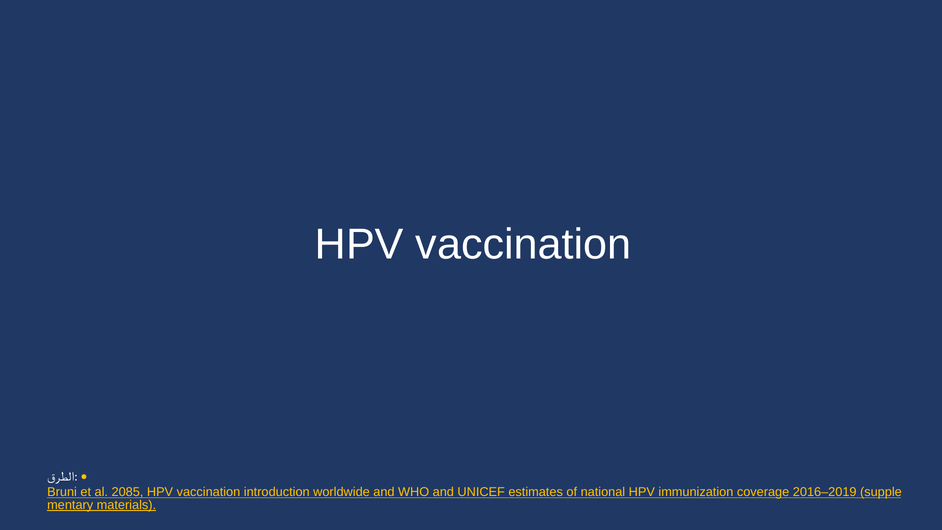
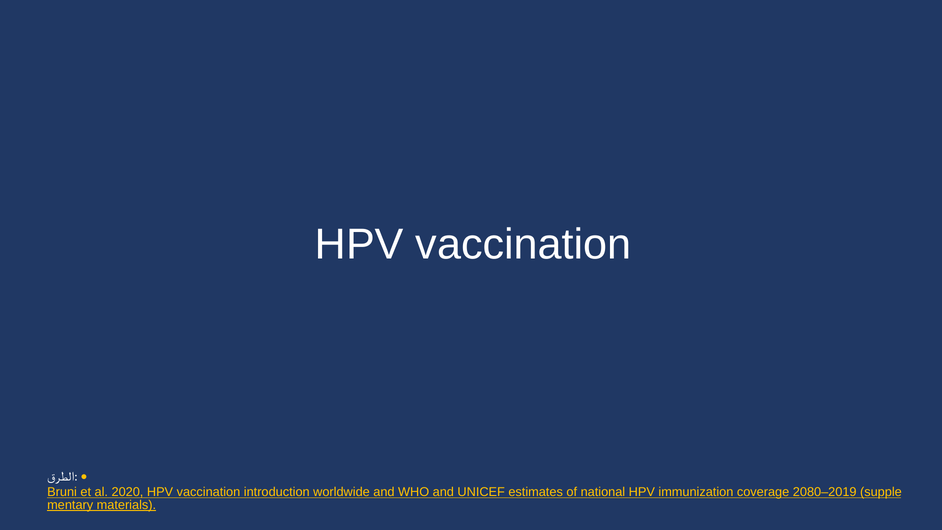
2085: 2085 -> 2020
2016–2019: 2016–2019 -> 2080–2019
